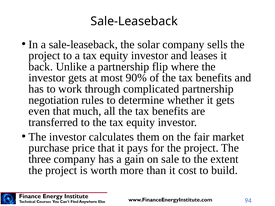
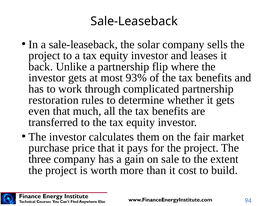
90%: 90% -> 93%
negotiation: negotiation -> restoration
